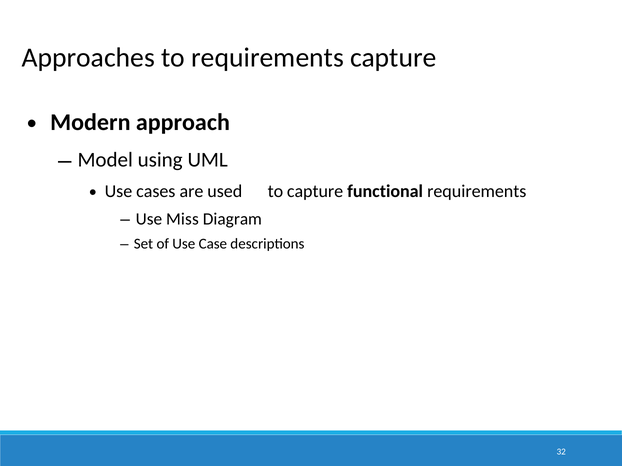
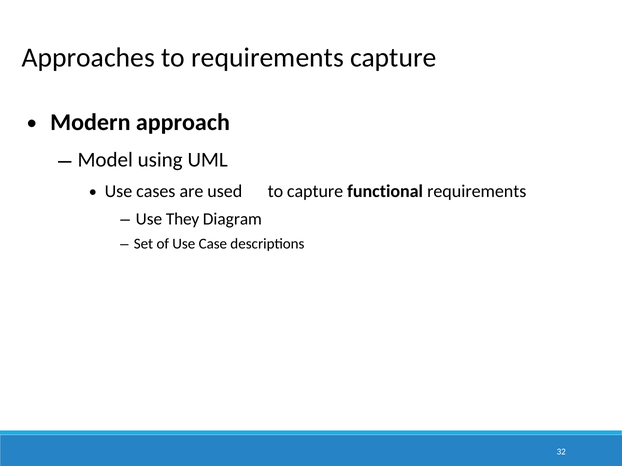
Miss: Miss -> They
